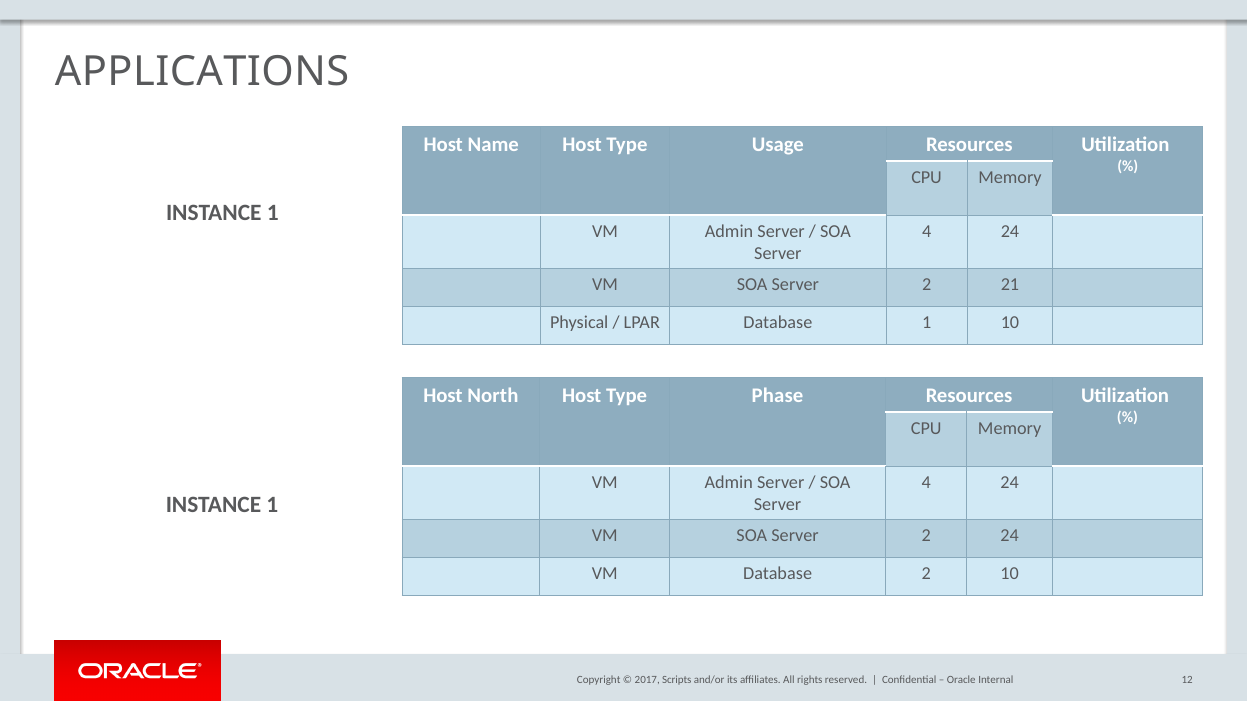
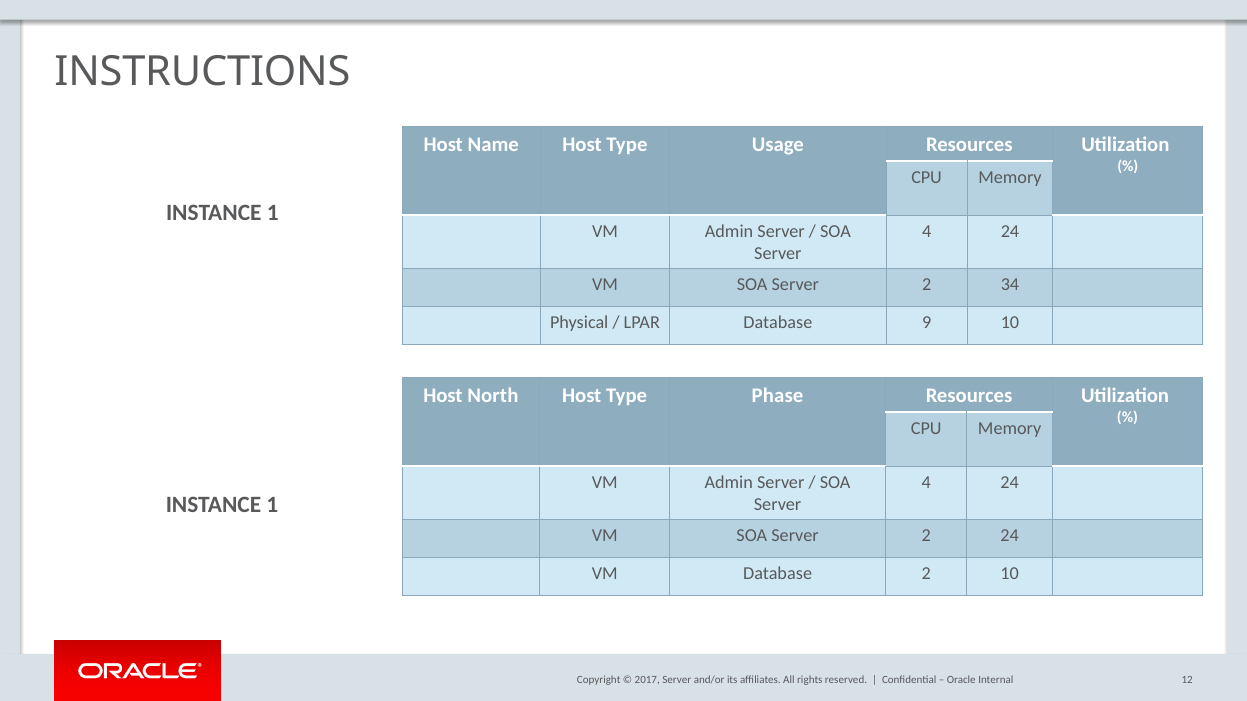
APPLICATIONS: APPLICATIONS -> INSTRUCTIONS
21: 21 -> 34
Database 1: 1 -> 9
Scripts at (677, 681): Scripts -> Server
